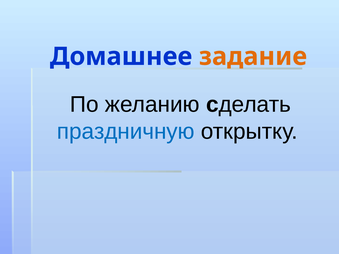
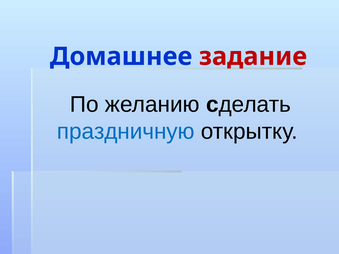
задание colour: orange -> red
